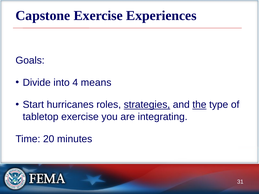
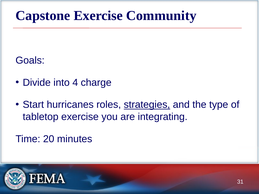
Experiences: Experiences -> Community
means: means -> charge
the underline: present -> none
